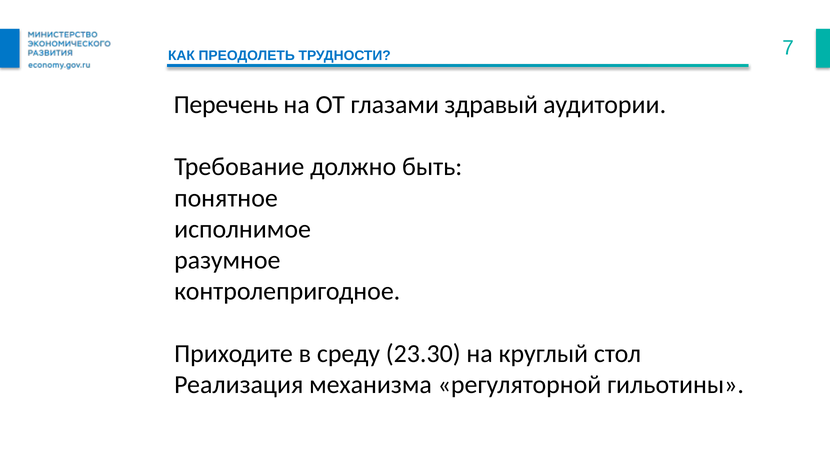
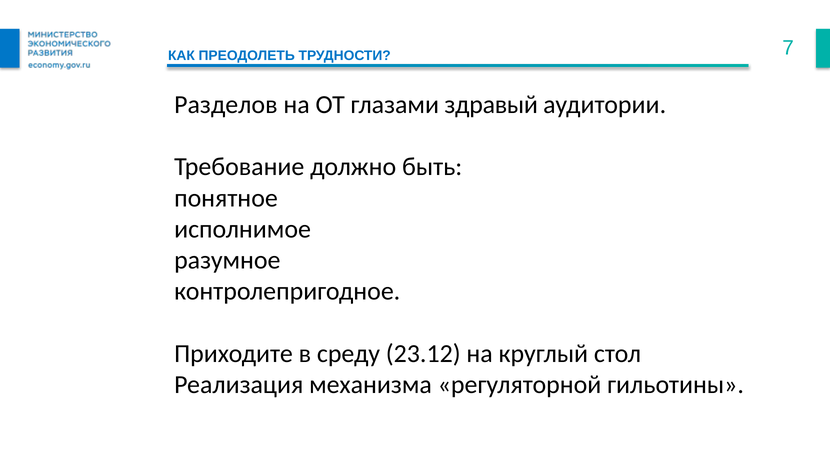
Перечень: Перечень -> Разделов
23.30: 23.30 -> 23.12
